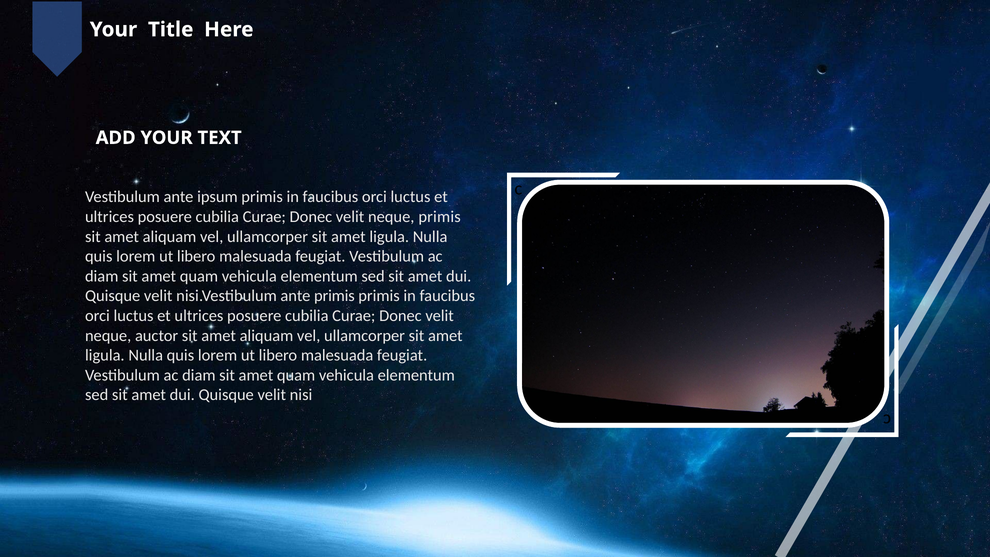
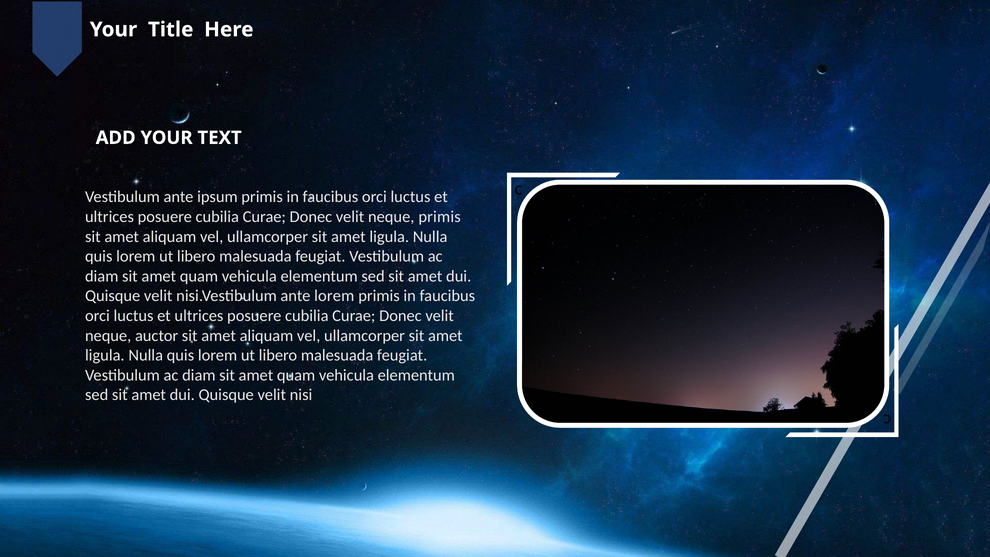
ante primis: primis -> lorem
